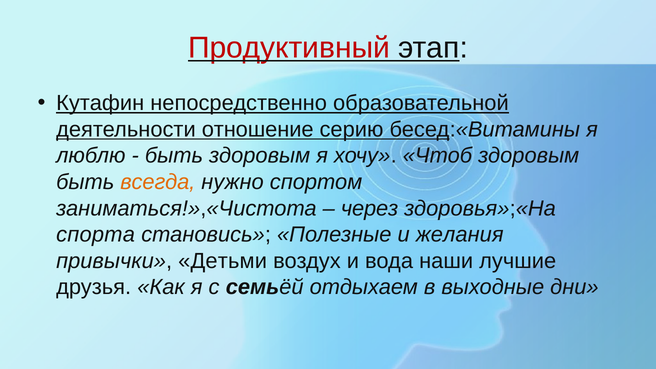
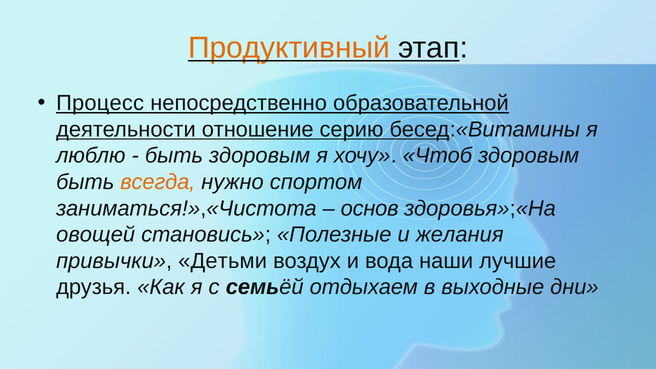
Продуктивный colour: red -> orange
Кутафин: Кутафин -> Процесс
через: через -> основ
спорта: спорта -> овощей
